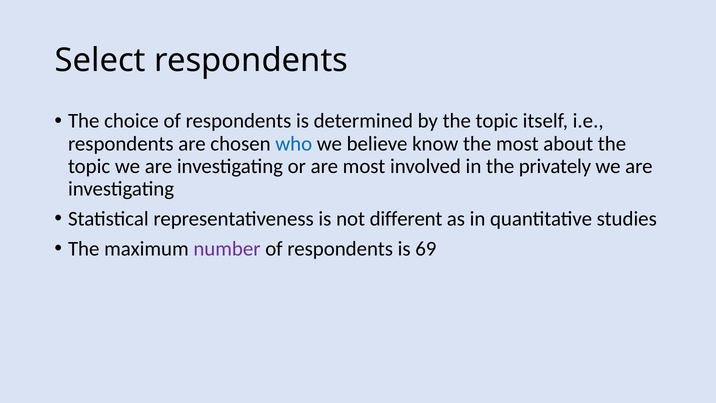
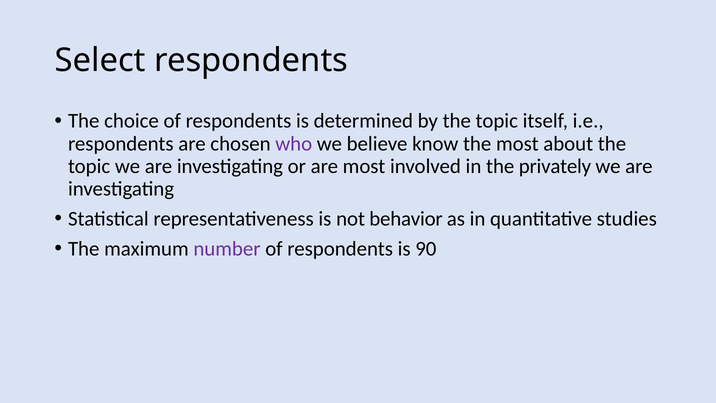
who colour: blue -> purple
different: different -> behavior
69: 69 -> 90
